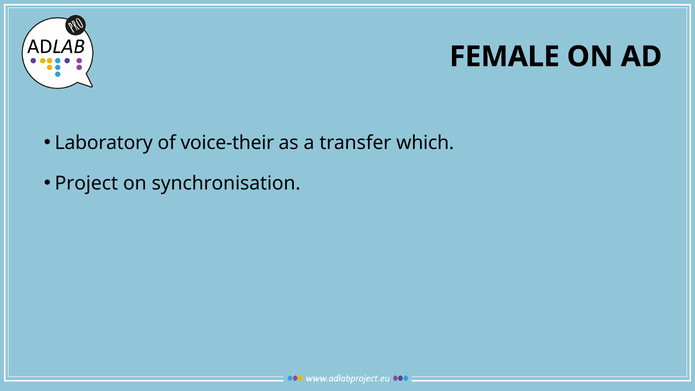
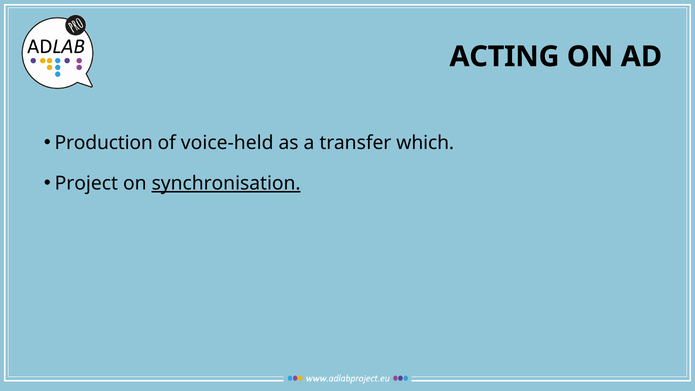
FEMALE: FEMALE -> ACTING
Laboratory: Laboratory -> Production
voice-their: voice-their -> voice-held
synchronisation underline: none -> present
